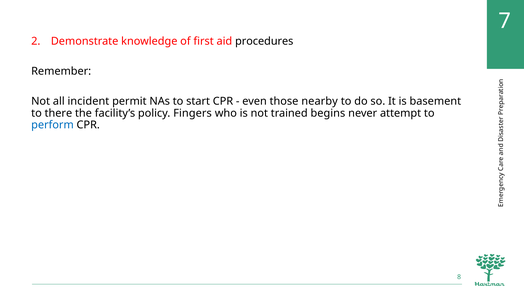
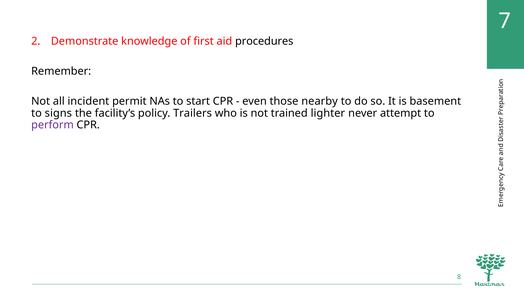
there: there -> signs
Fingers: Fingers -> Trailers
begins: begins -> lighter
perform colour: blue -> purple
